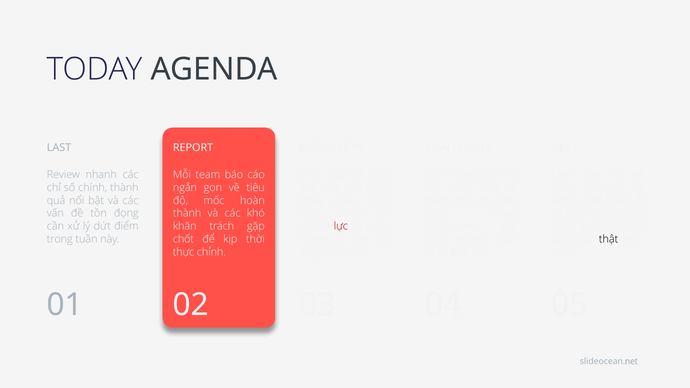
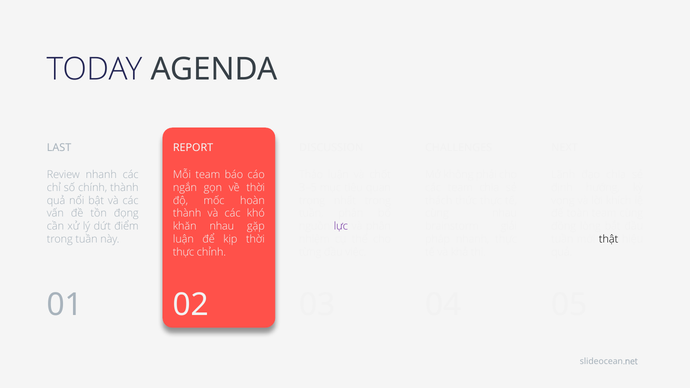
về tiêu: tiêu -> thời
khăn trách: trách -> nhau
lực colour: red -> purple
chốt at (183, 239): chốt -> luận
